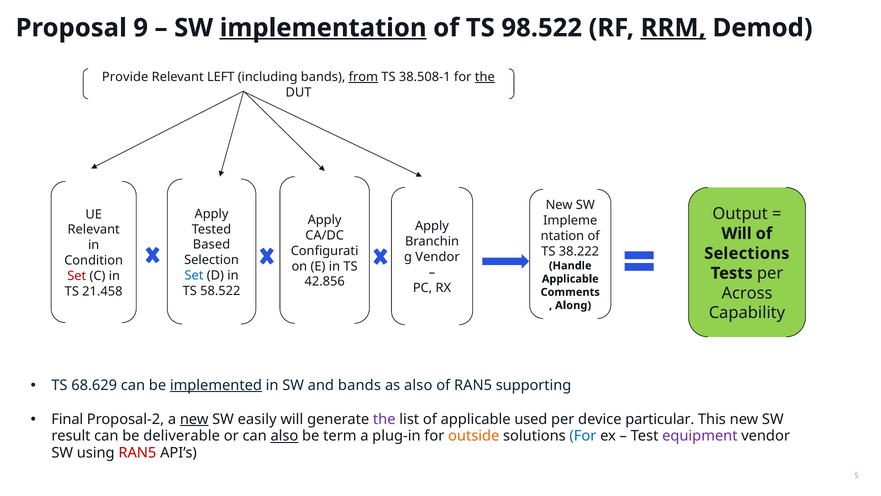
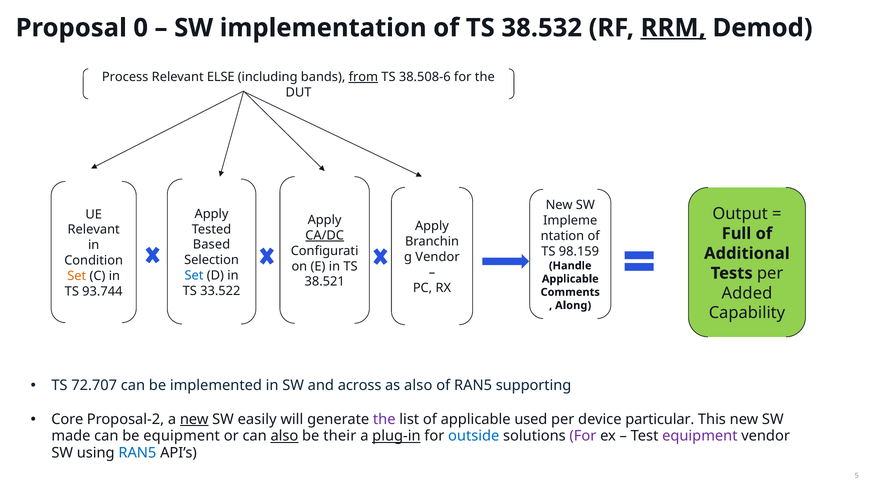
9: 9 -> 0
implementation underline: present -> none
98.522: 98.522 -> 38.532
Provide: Provide -> Process
LEFT: LEFT -> ELSE
38.508-1: 38.508-1 -> 38.508-6
the at (485, 77) underline: present -> none
Will at (737, 233): Will -> Full
CA/DC underline: none -> present
38.222: 38.222 -> 98.159
Selections: Selections -> Additional
Set at (77, 276) colour: red -> orange
42.856: 42.856 -> 38.521
58.522: 58.522 -> 33.522
21.458: 21.458 -> 93.744
Across: Across -> Added
68.629: 68.629 -> 72.707
implemented underline: present -> none
and bands: bands -> across
Final: Final -> Core
result: result -> made
be deliverable: deliverable -> equipment
term: term -> their
plug-in underline: none -> present
outside colour: orange -> blue
For at (583, 436) colour: blue -> purple
RAN5 at (137, 453) colour: red -> blue
